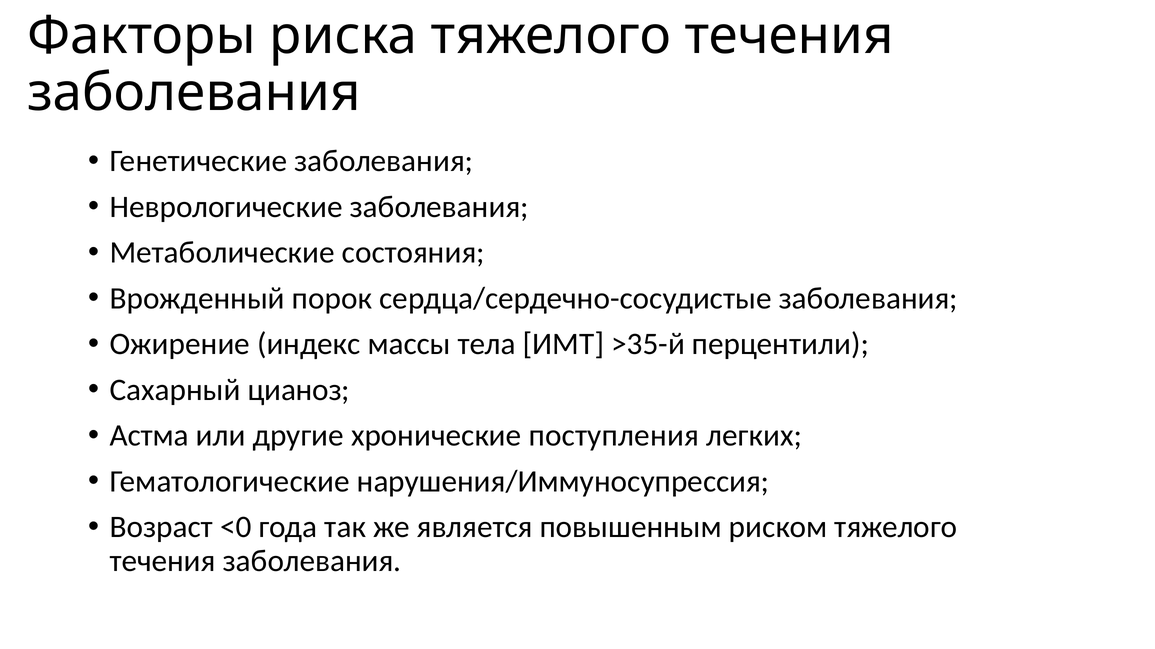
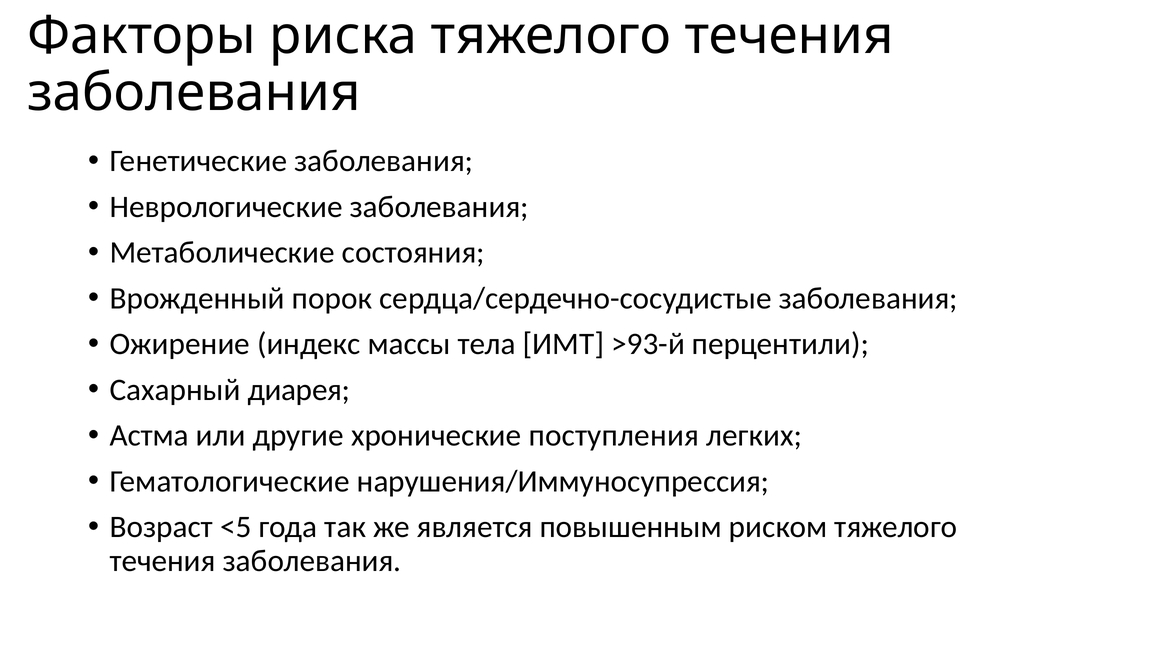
>35-й: >35-й -> >93-й
цианоз: цианоз -> диарея
<0: <0 -> <5
